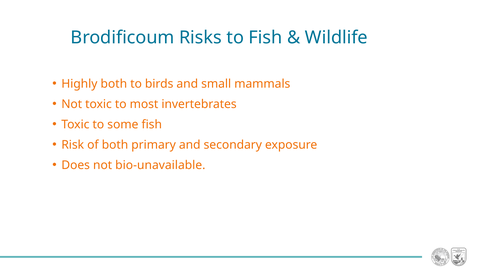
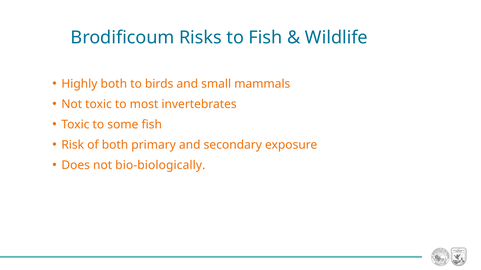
bio-unavailable: bio-unavailable -> bio-biologically
